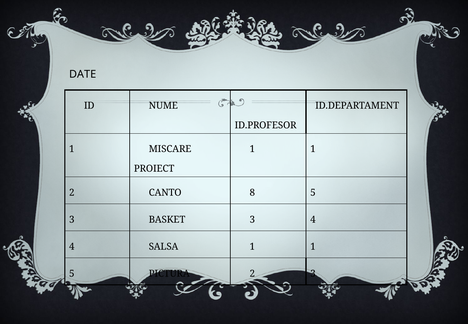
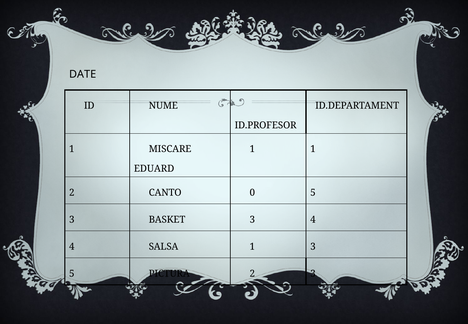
PROIECT: PROIECT -> EDUARD
8: 8 -> 0
SALSA 1 1: 1 -> 3
